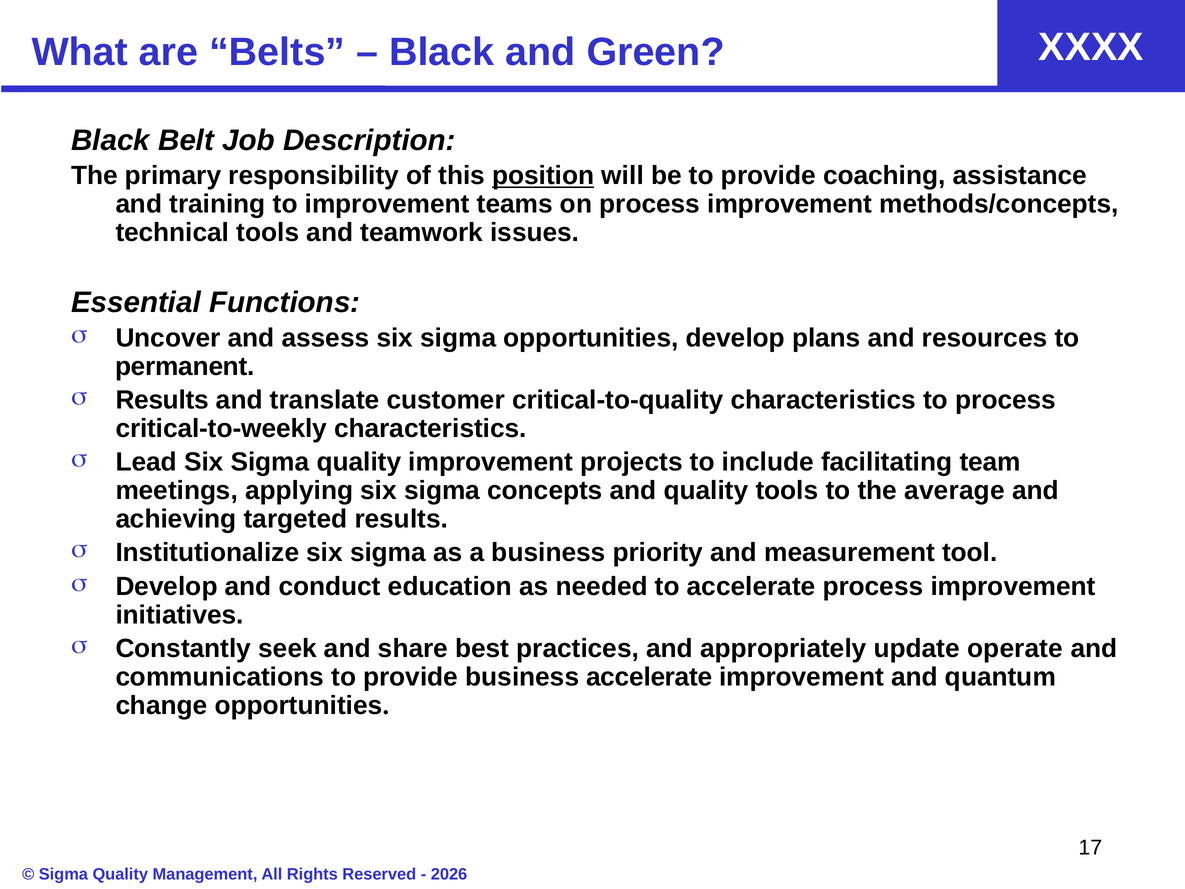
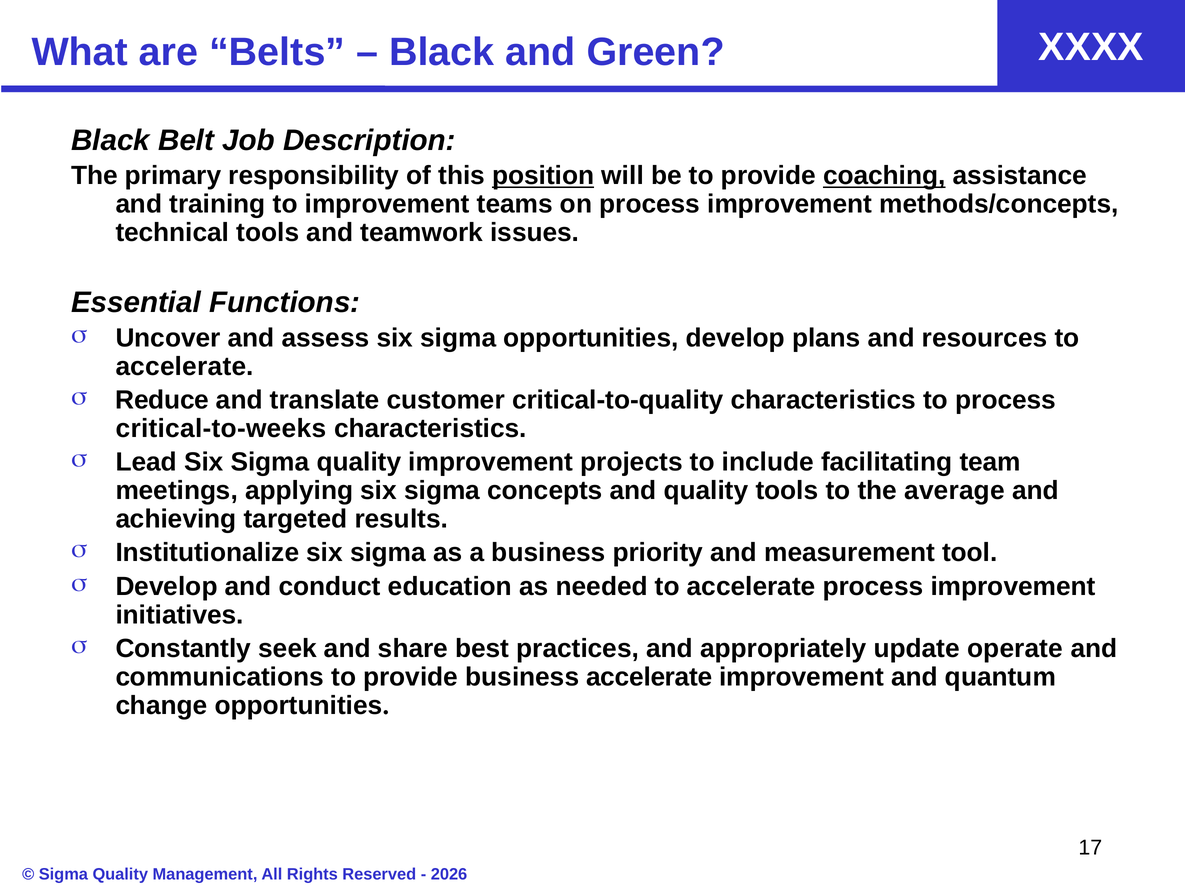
coaching underline: none -> present
permanent at (185, 366): permanent -> accelerate
Results at (162, 400): Results -> Reduce
critical-to-weekly: critical-to-weekly -> critical-to-weeks
